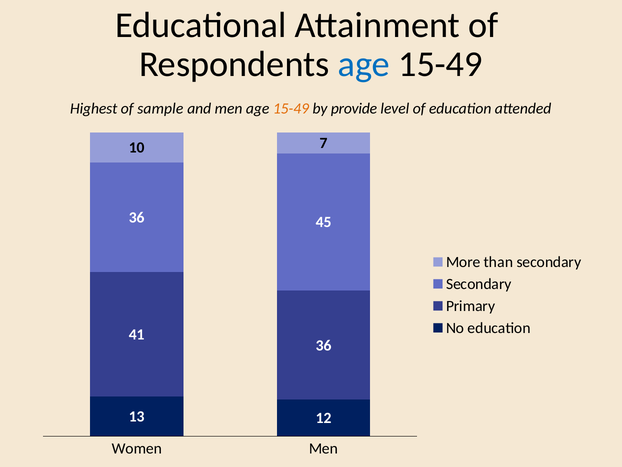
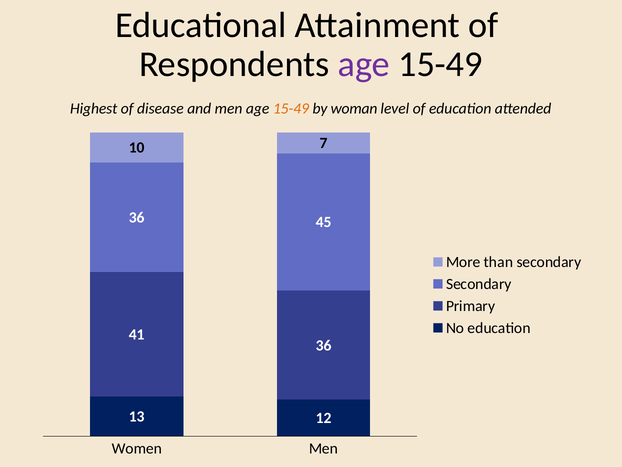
age at (364, 64) colour: blue -> purple
sample: sample -> disease
provide: provide -> woman
